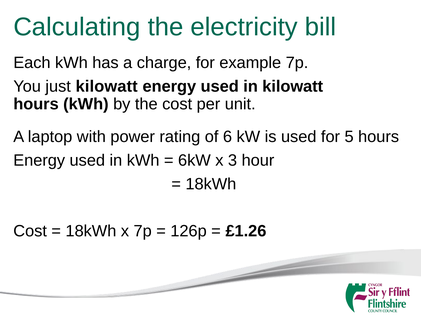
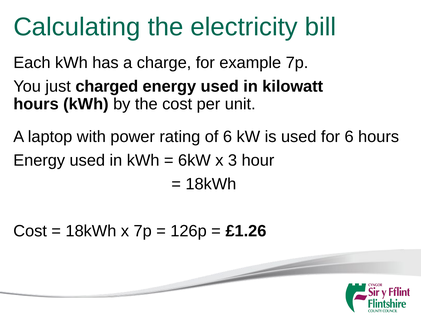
just kilowatt: kilowatt -> charged
for 5: 5 -> 6
